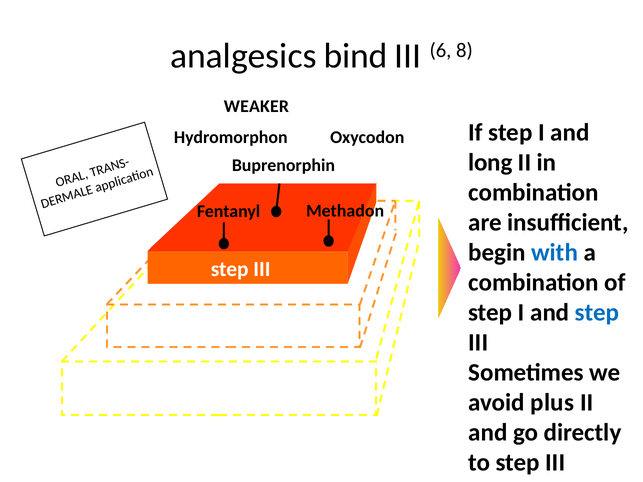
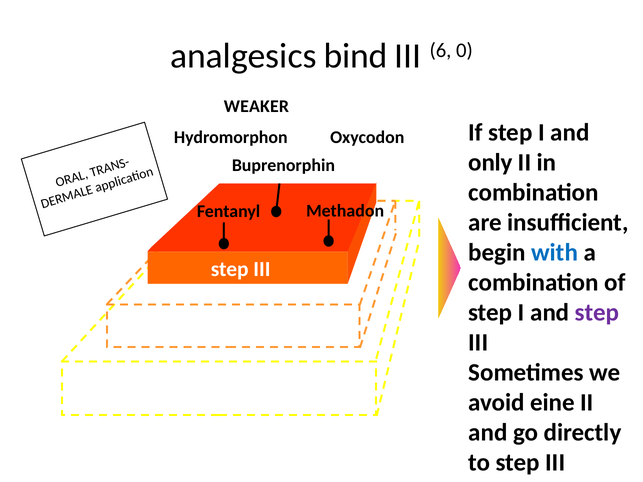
8: 8 -> 0
long: long -> only
step at (597, 313) colour: blue -> purple
plus: plus -> eine
